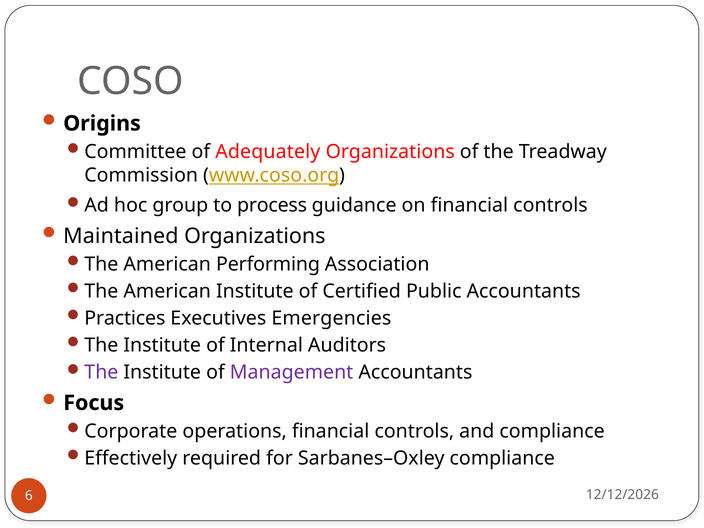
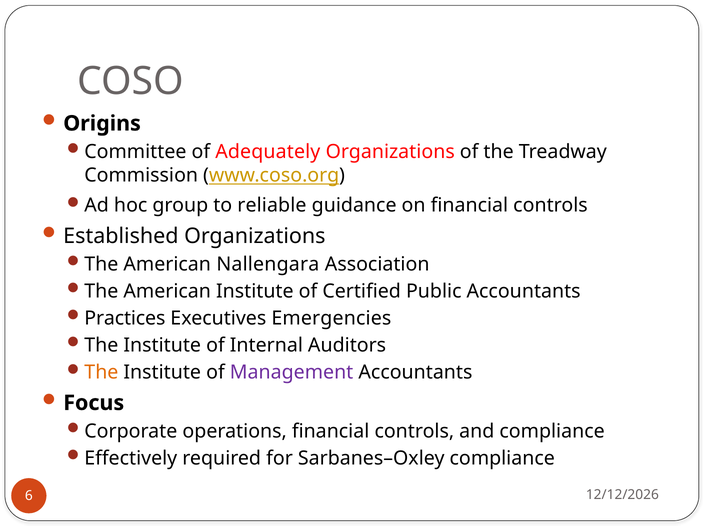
process: process -> reliable
Maintained: Maintained -> Established
Performing: Performing -> Nallengara
The at (101, 372) colour: purple -> orange
